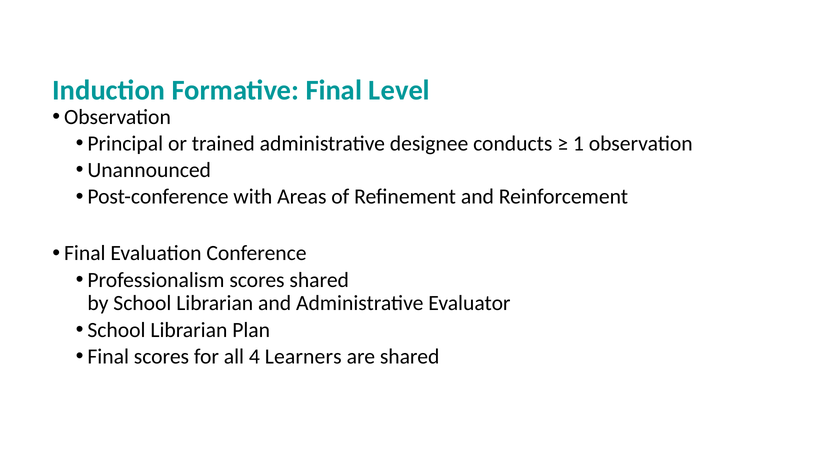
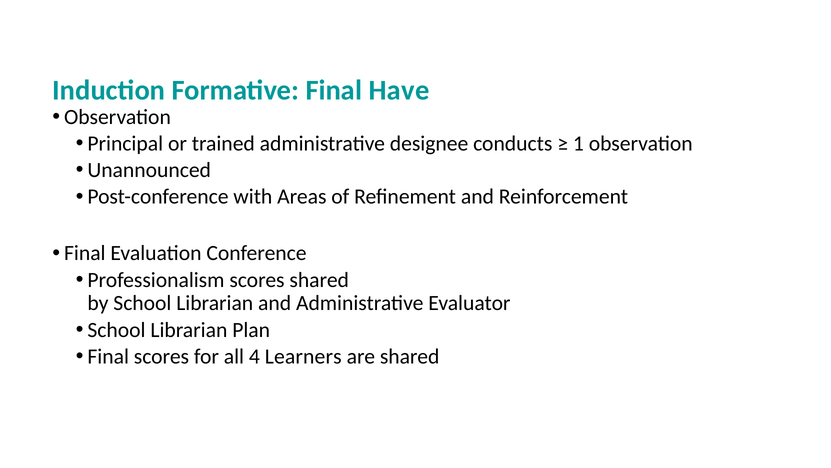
Level: Level -> Have
